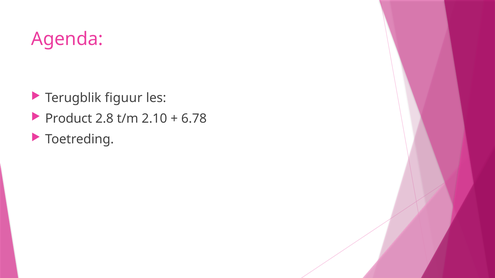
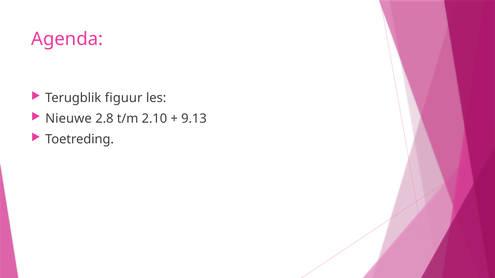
Product: Product -> Nieuwe
6.78: 6.78 -> 9.13
